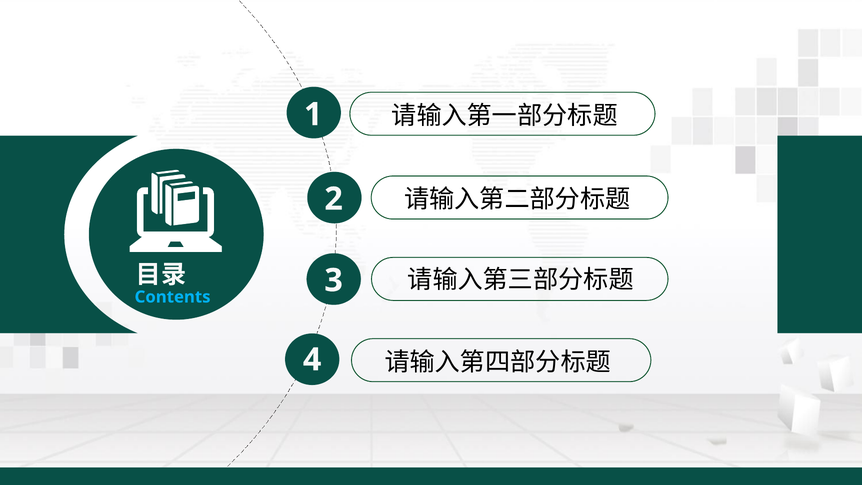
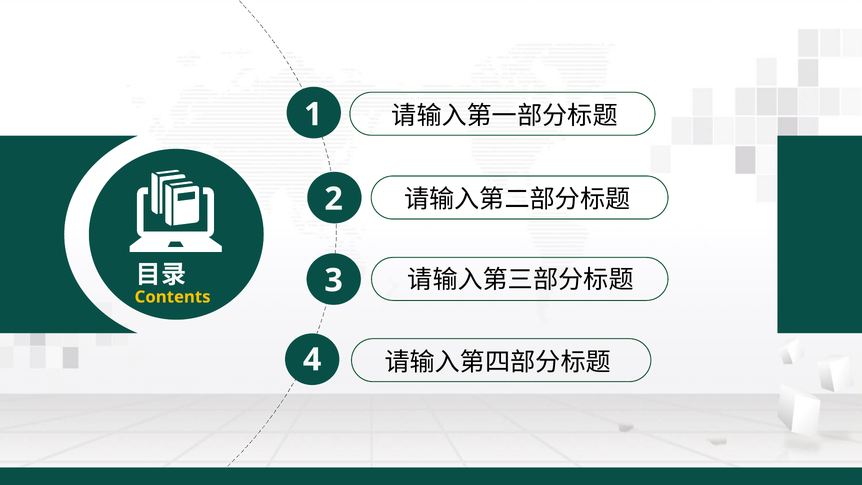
Contents colour: light blue -> yellow
